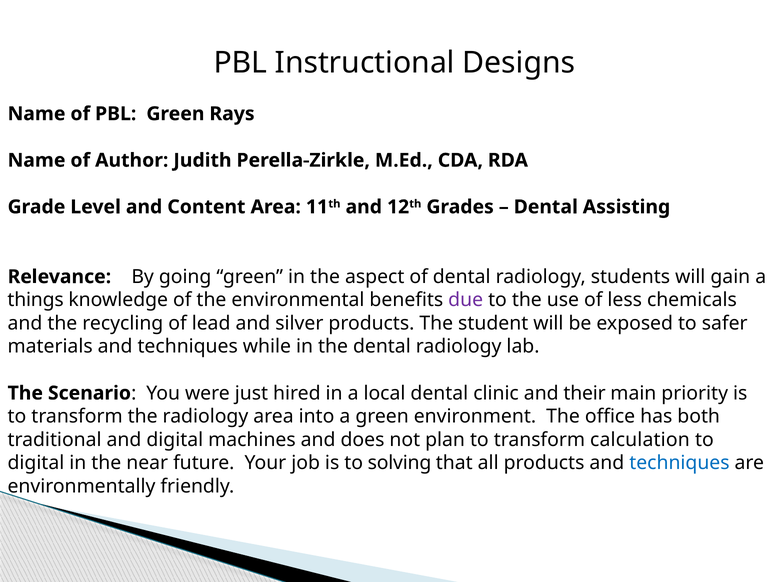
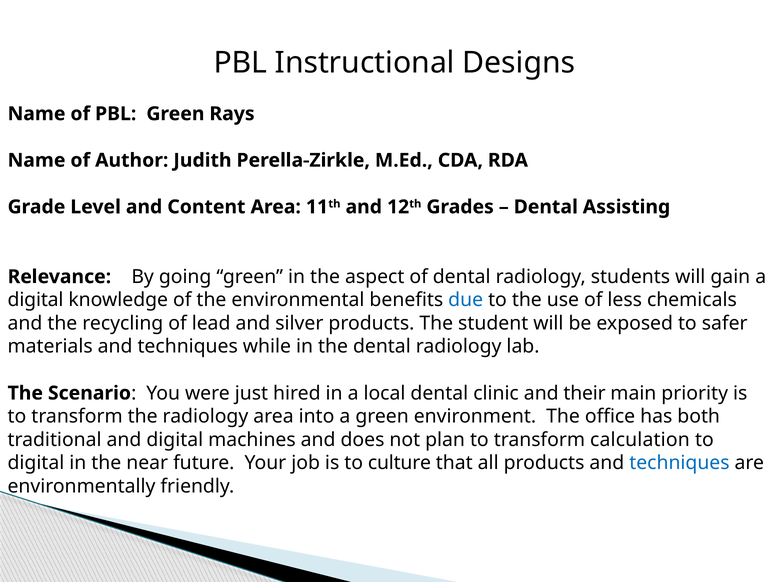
things at (36, 300): things -> digital
due colour: purple -> blue
solving: solving -> culture
